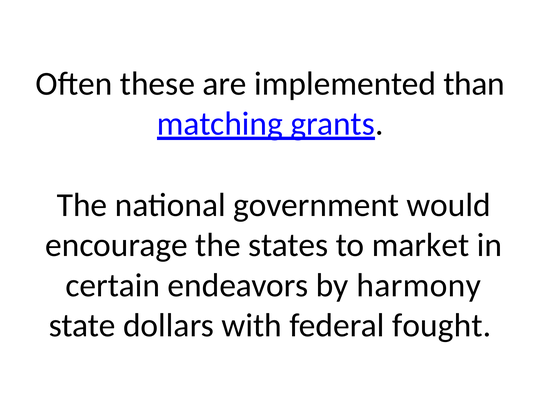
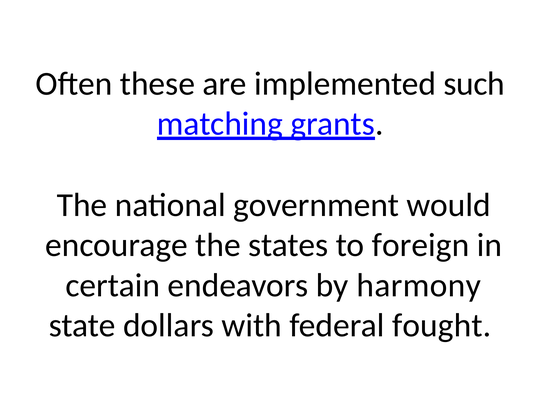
than: than -> such
market: market -> foreign
